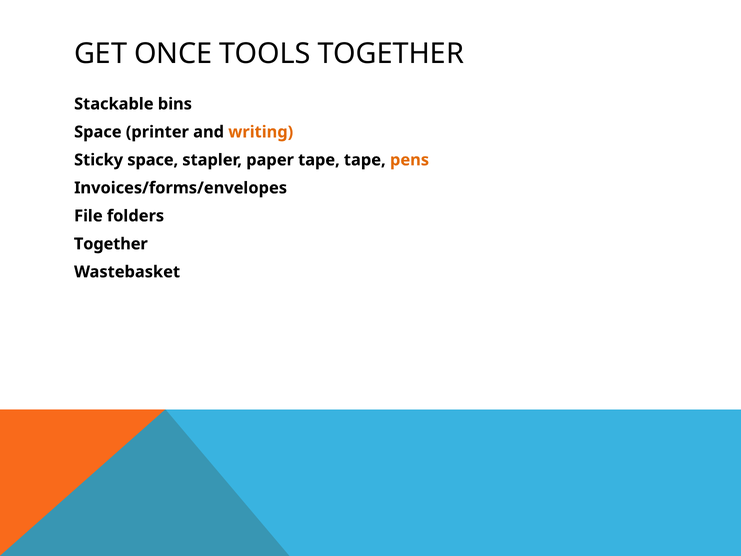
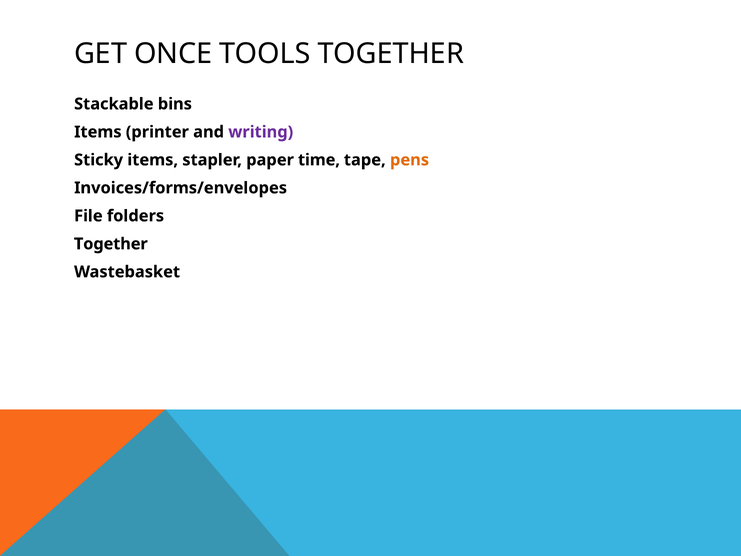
Space at (98, 132): Space -> Items
writing colour: orange -> purple
Sticky space: space -> items
paper tape: tape -> time
